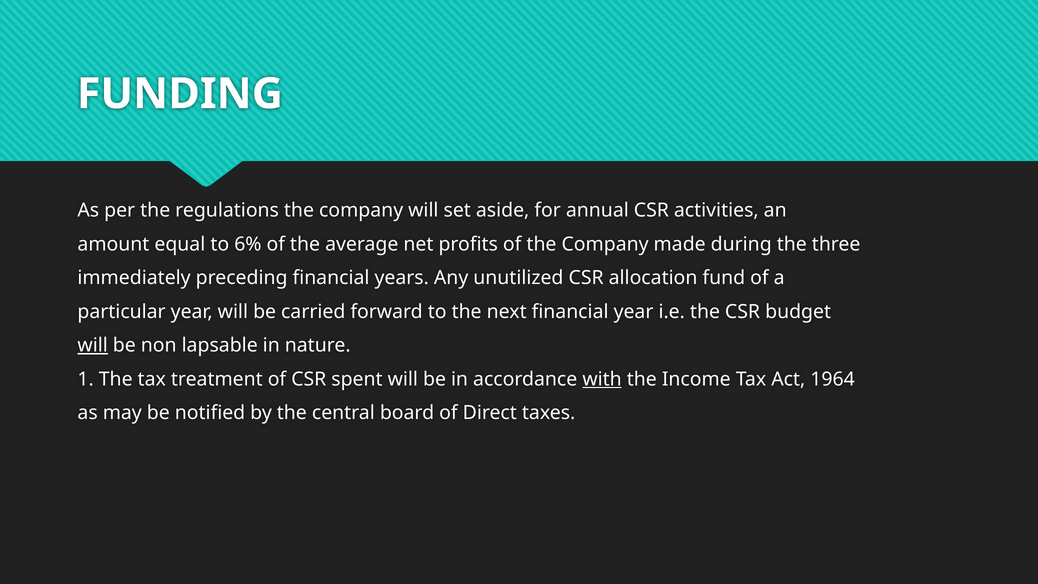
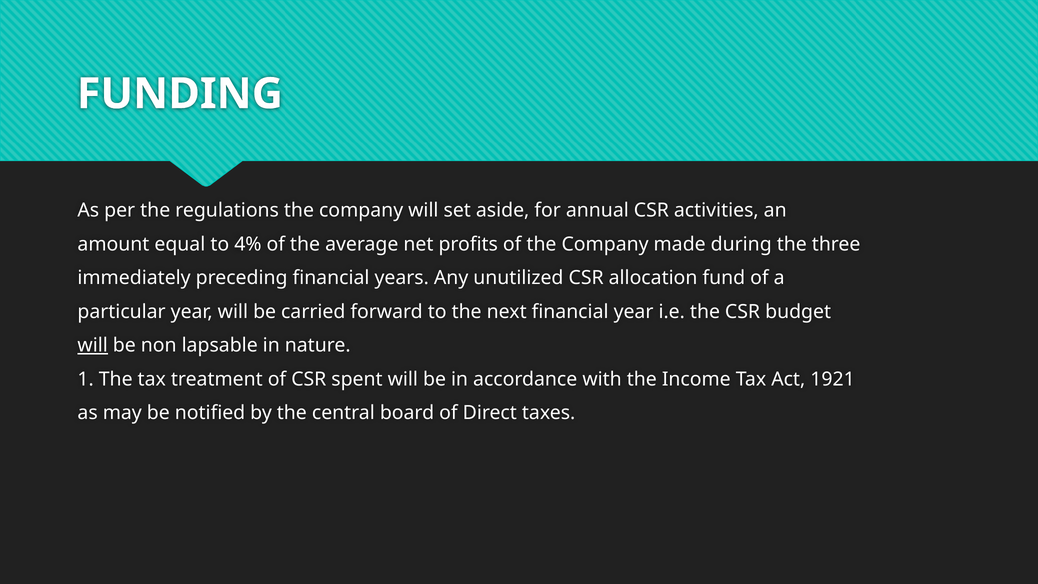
6%: 6% -> 4%
with underline: present -> none
1964: 1964 -> 1921
